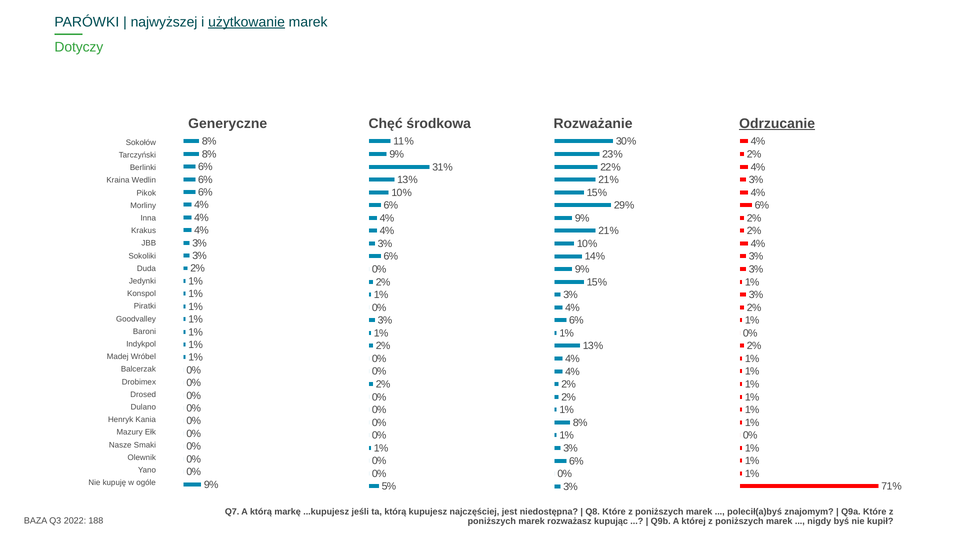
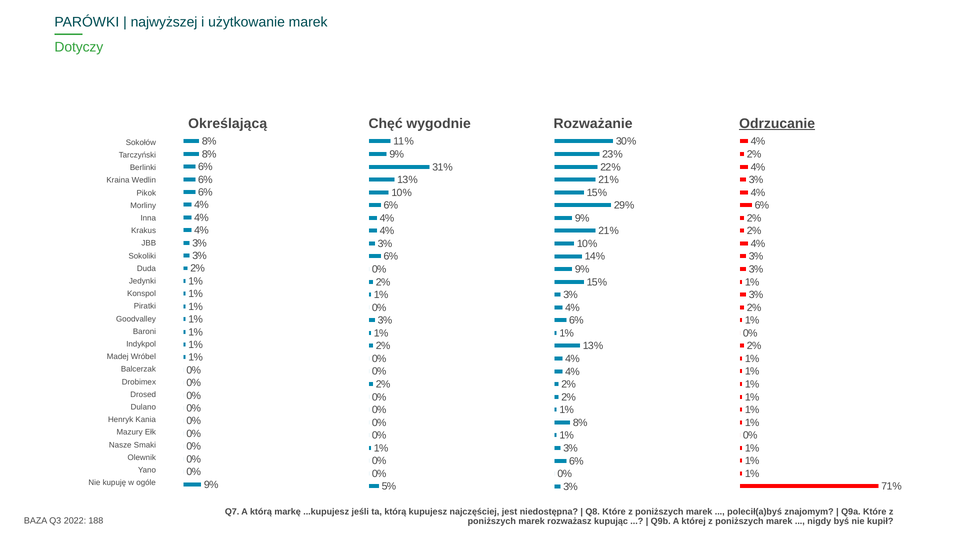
użytkowanie underline: present -> none
Generyczne: Generyczne -> Określającą
środkowa: środkowa -> wygodnie
